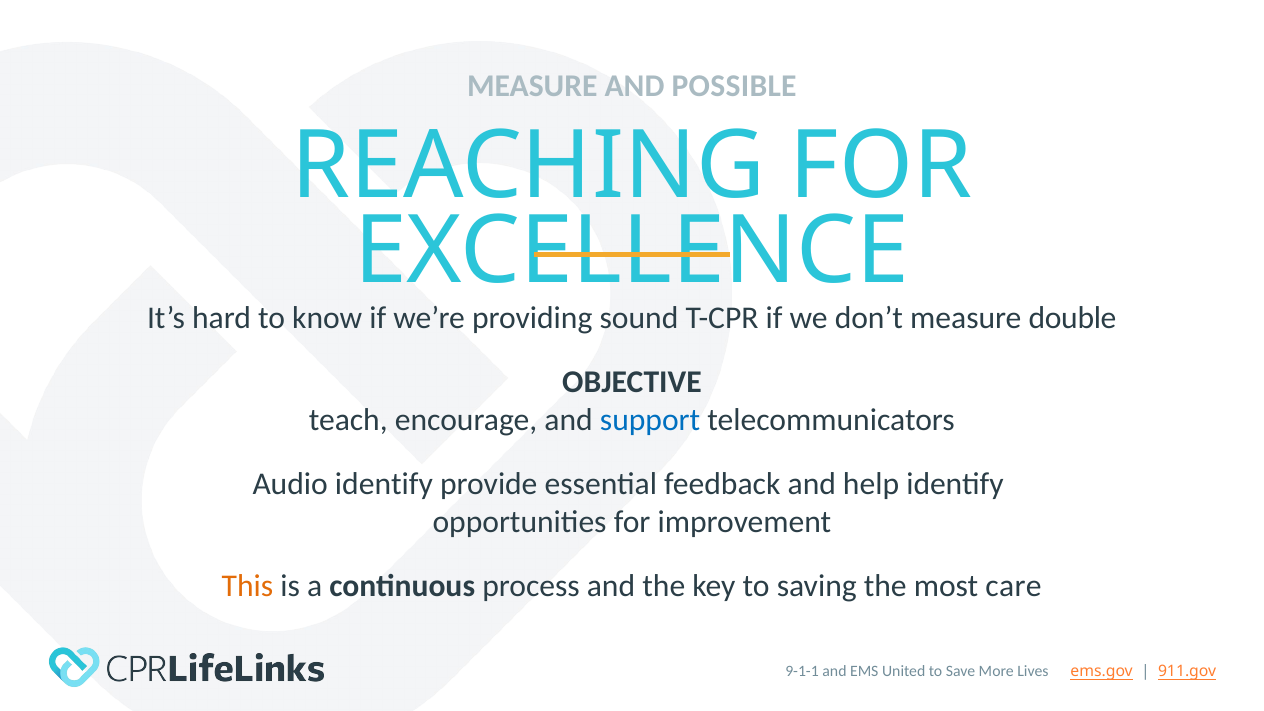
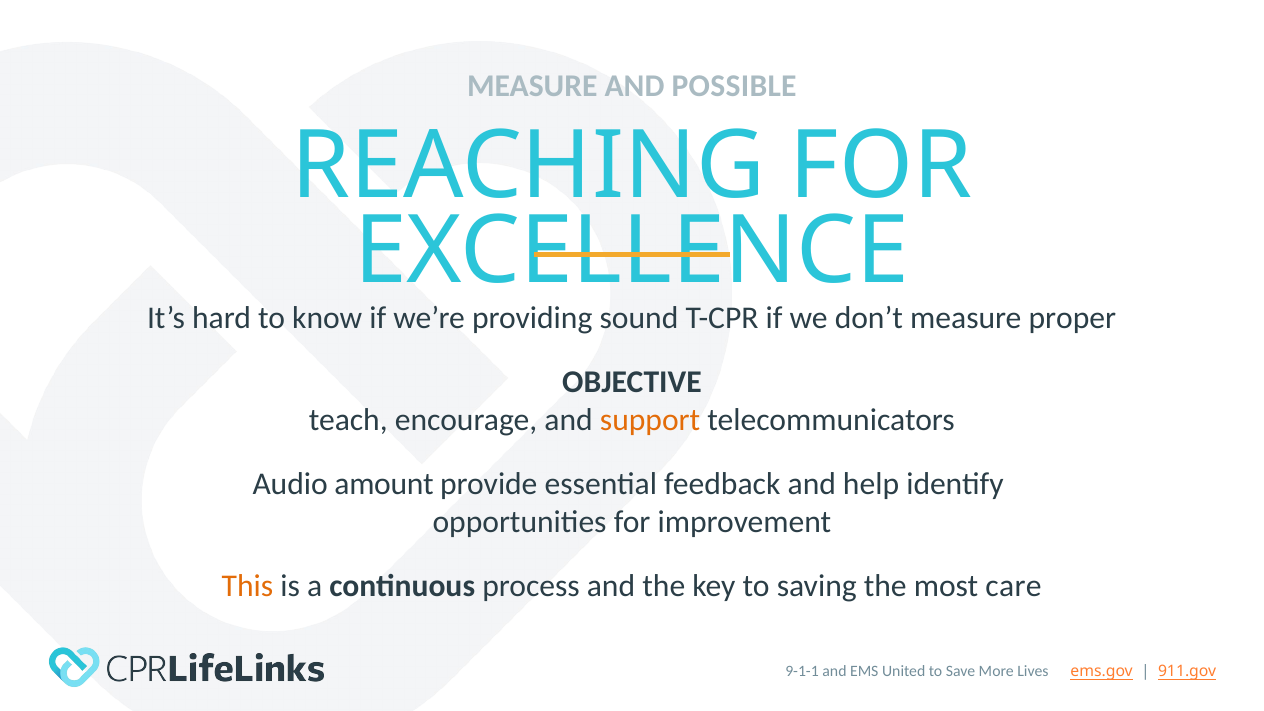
double: double -> proper
support colour: blue -> orange
Audio identify: identify -> amount
